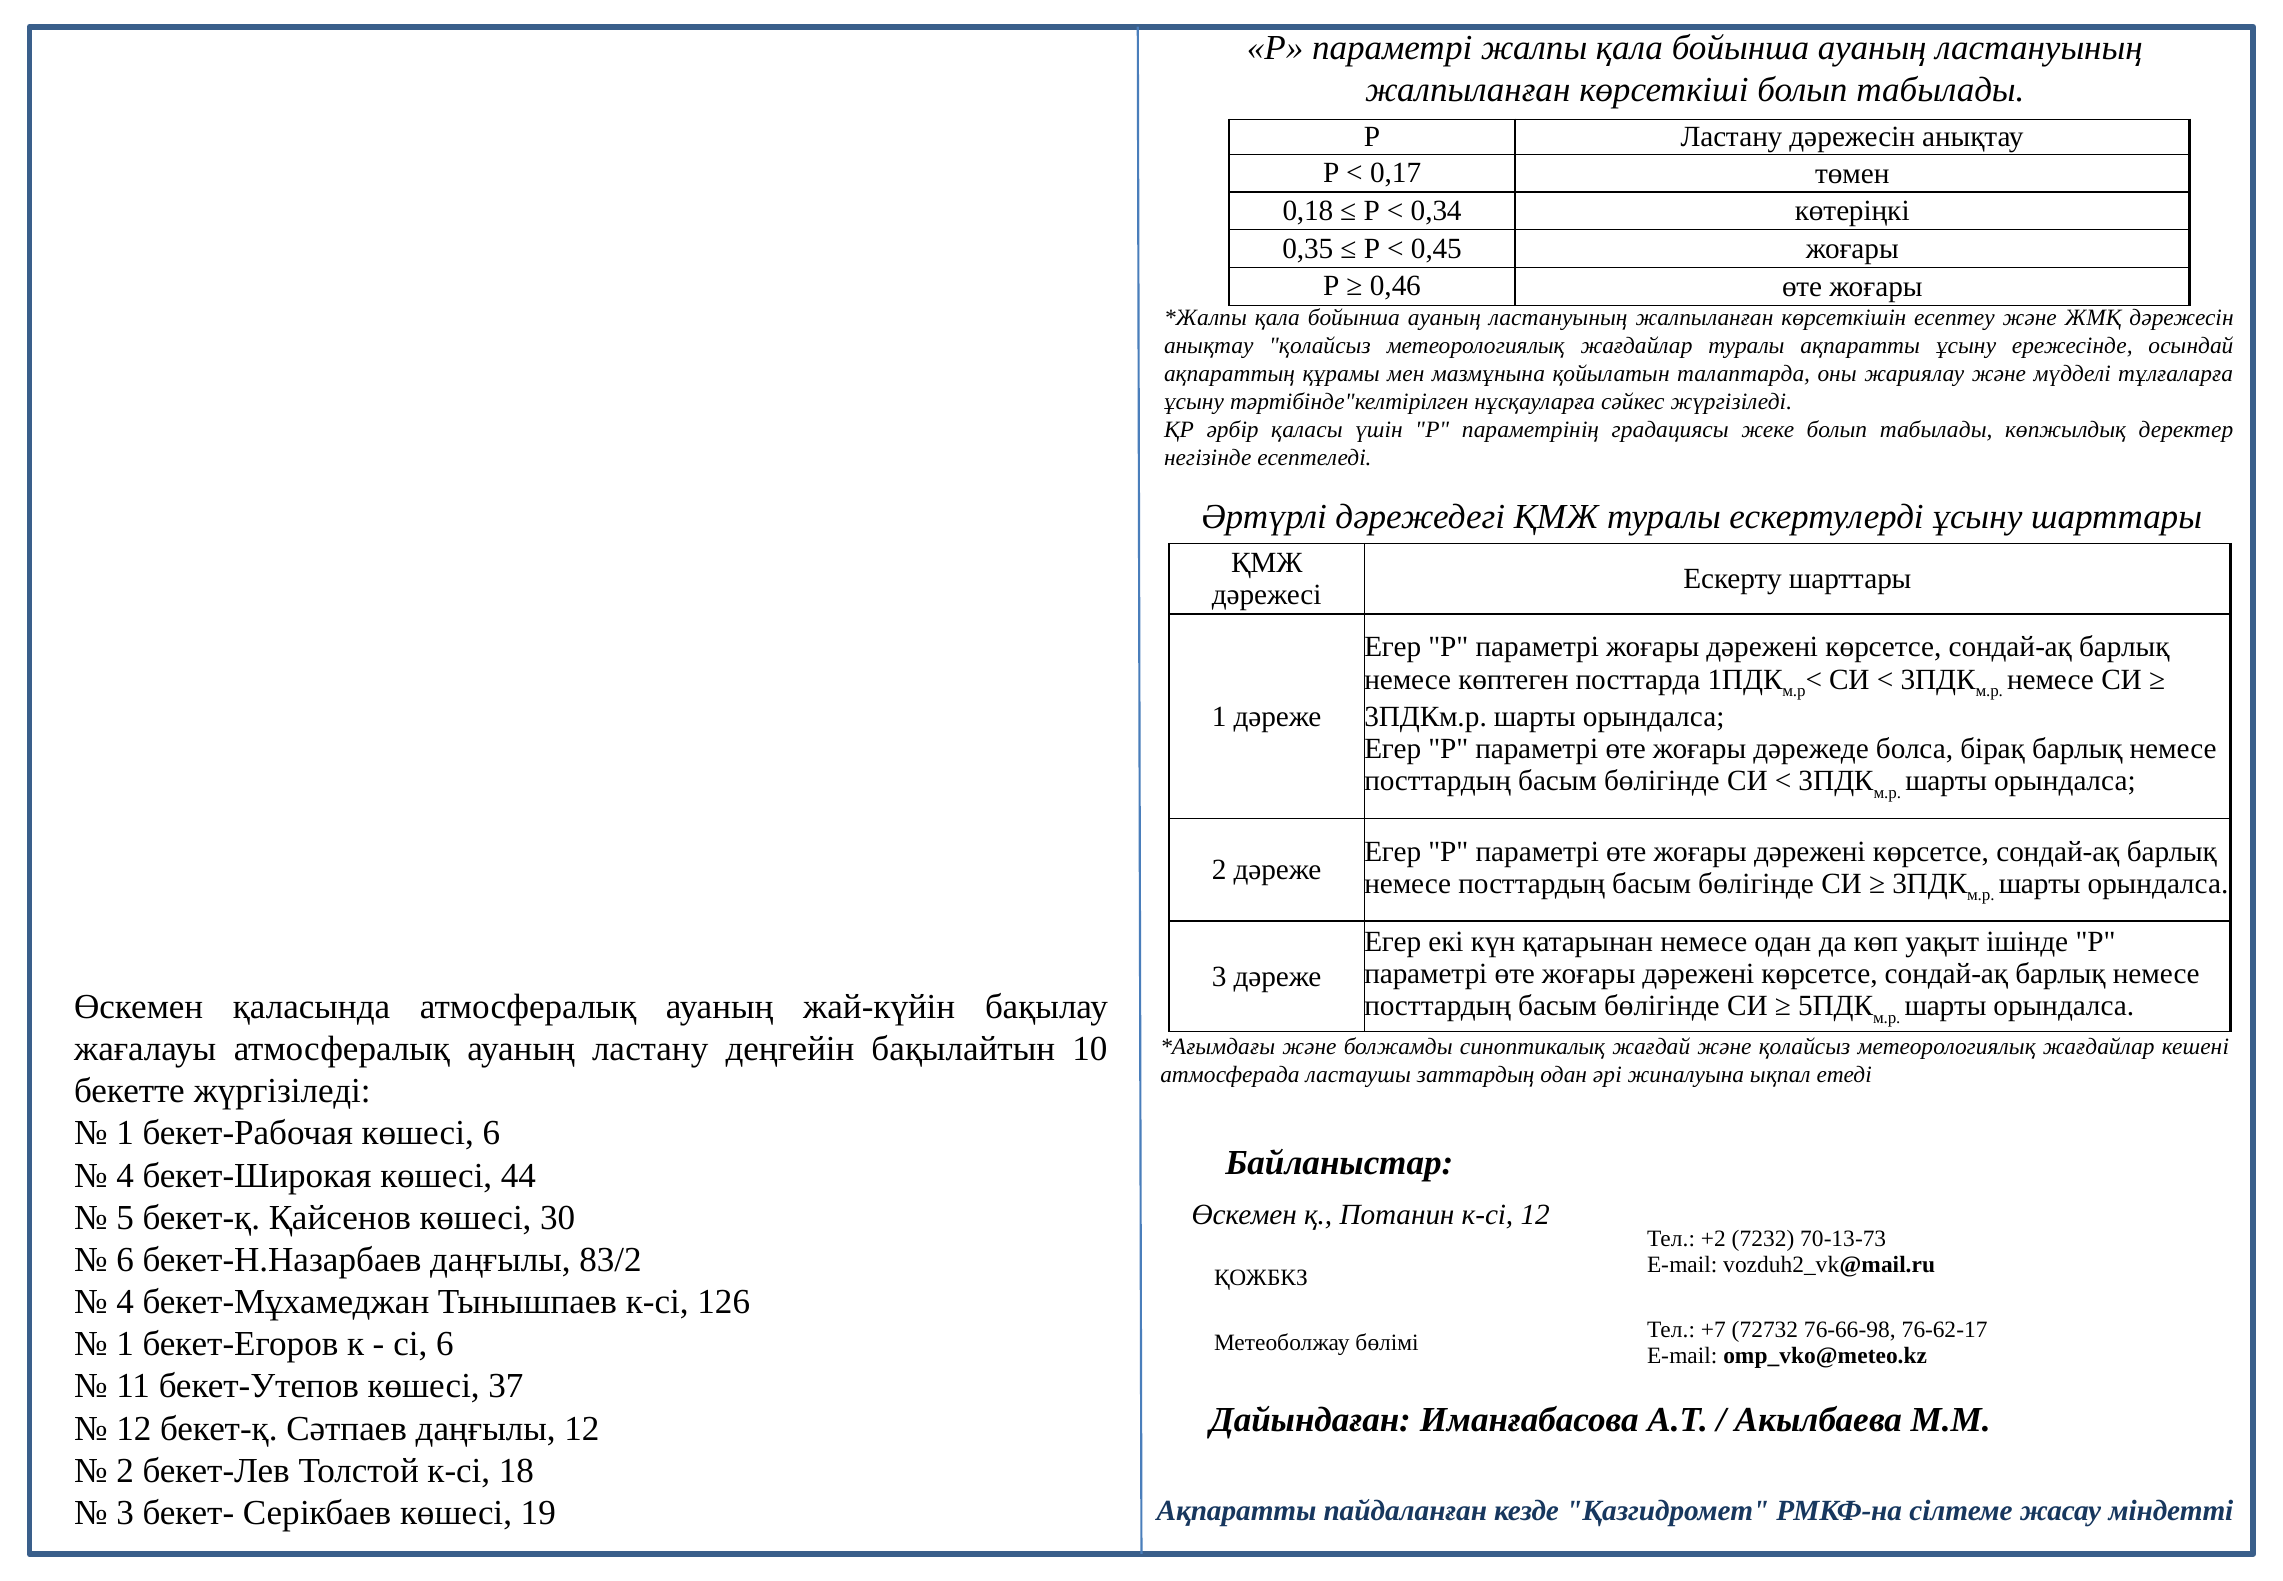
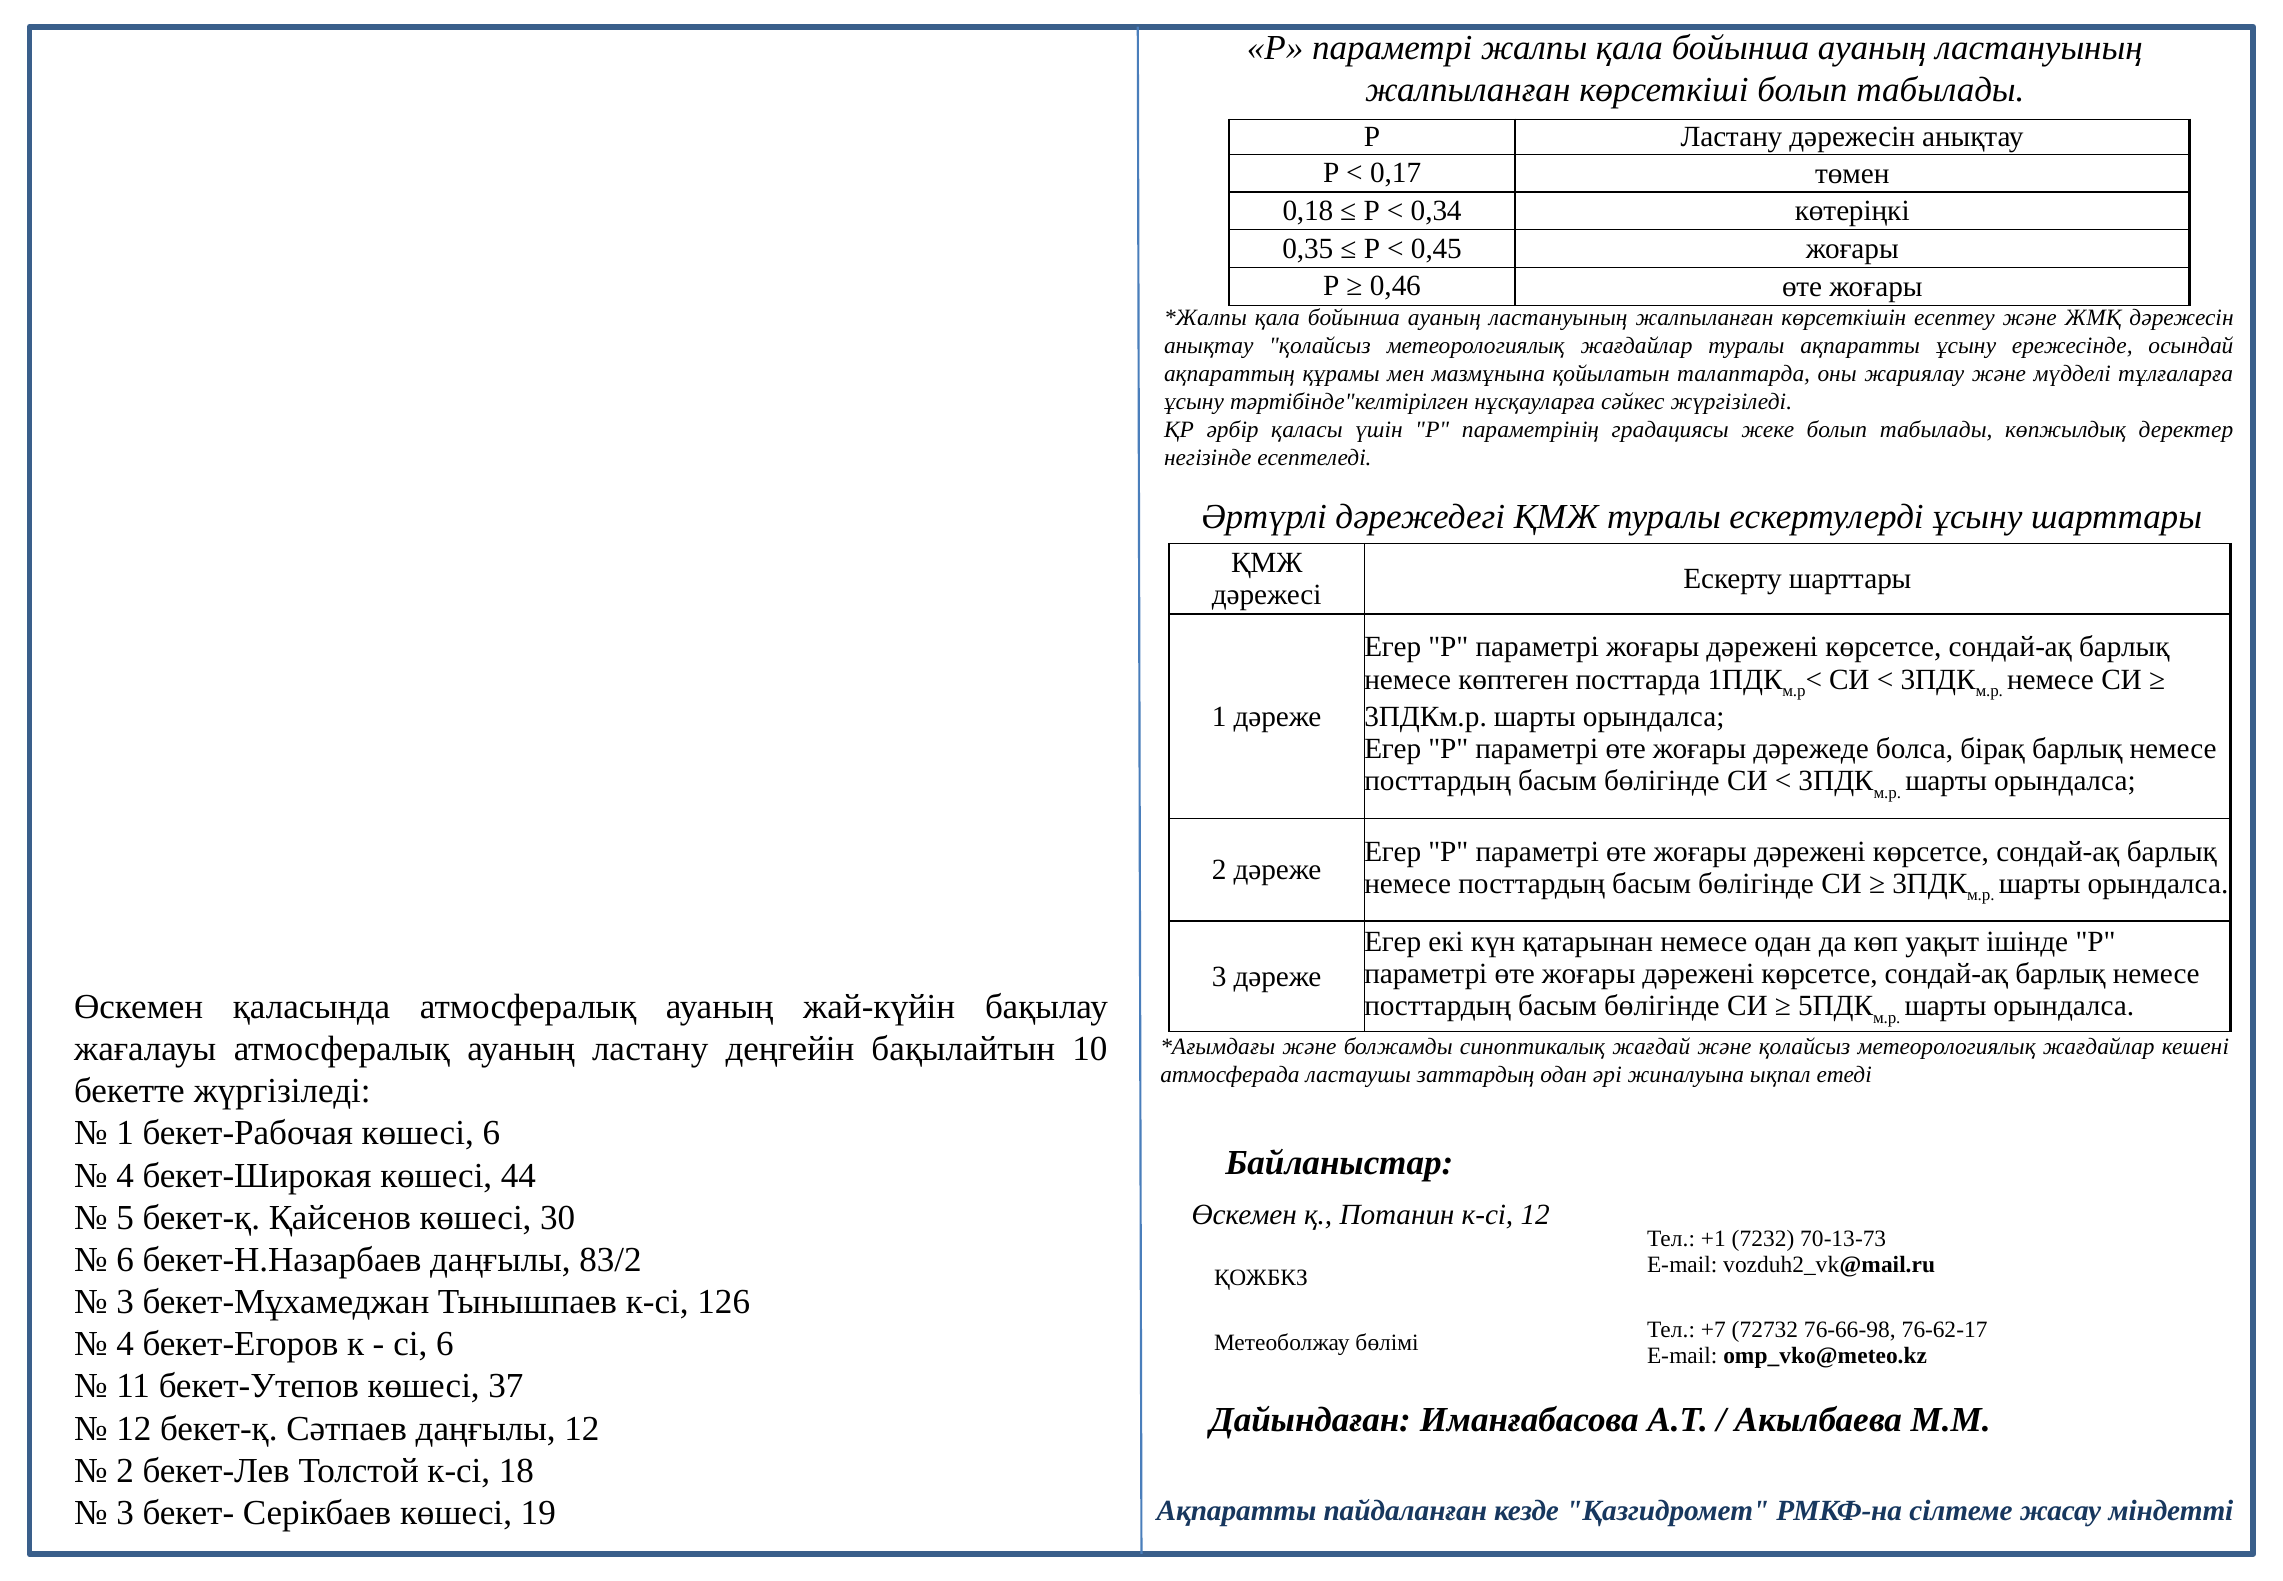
+2: +2 -> +1
4 at (125, 1302): 4 -> 3
1 at (125, 1344): 1 -> 4
